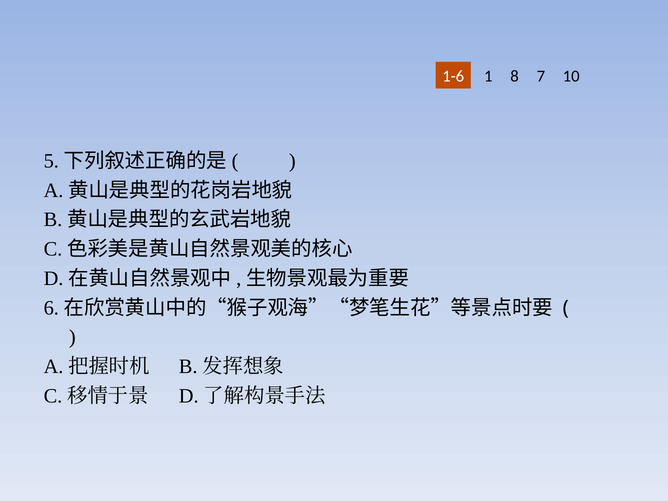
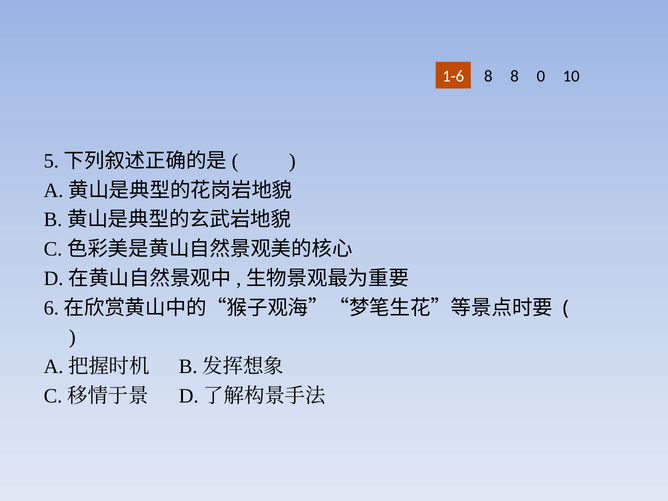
1-6 1: 1 -> 8
7: 7 -> 0
